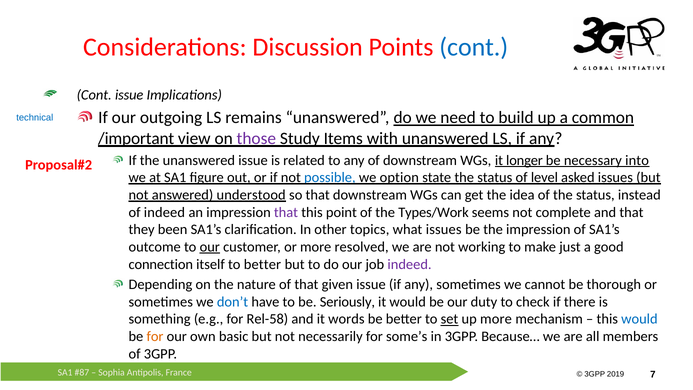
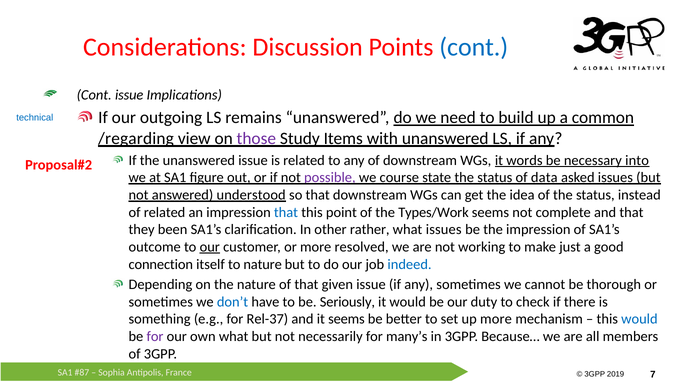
/important: /important -> /regarding
longer: longer -> words
possible colour: blue -> purple
option: option -> course
level: level -> data
of indeed: indeed -> related
that at (286, 212) colour: purple -> blue
topics: topics -> rather
to better: better -> nature
indeed at (410, 264) colour: purple -> blue
Rel-58: Rel-58 -> Rel-37
it words: words -> seems
set underline: present -> none
for at (155, 336) colour: orange -> purple
own basic: basic -> what
some’s: some’s -> many’s
